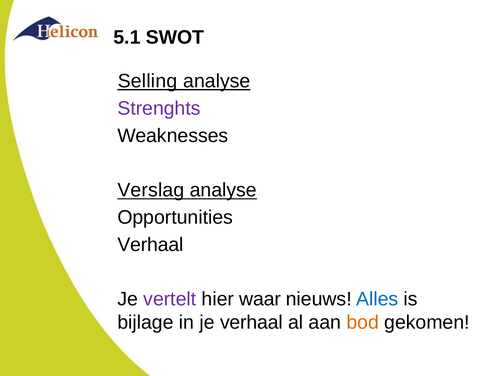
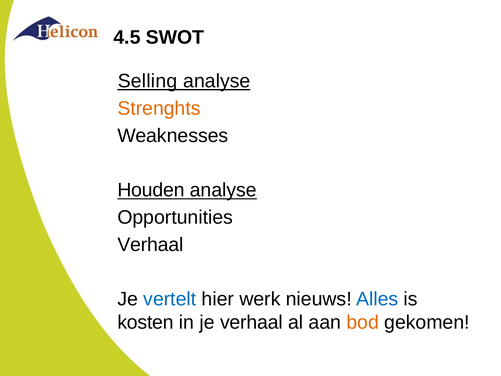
5.1: 5.1 -> 4.5
Strenghts colour: purple -> orange
Verslag: Verslag -> Houden
vertelt colour: purple -> blue
waar: waar -> werk
bijlage: bijlage -> kosten
